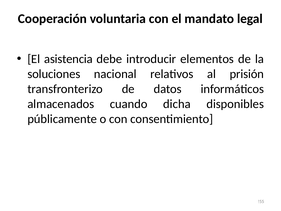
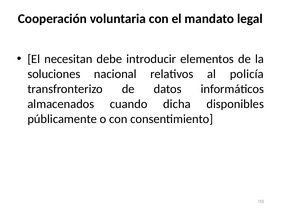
asistencia: asistencia -> necesitan
prisión: prisión -> policía
